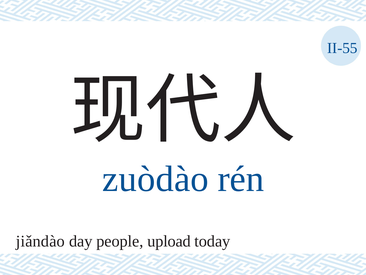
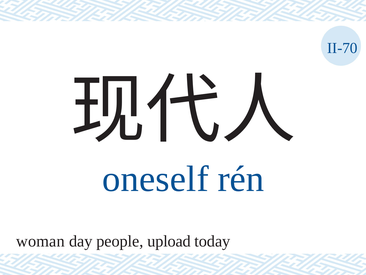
II-55: II-55 -> II-70
zuòdào: zuòdào -> oneself
jiǎndào: jiǎndào -> woman
